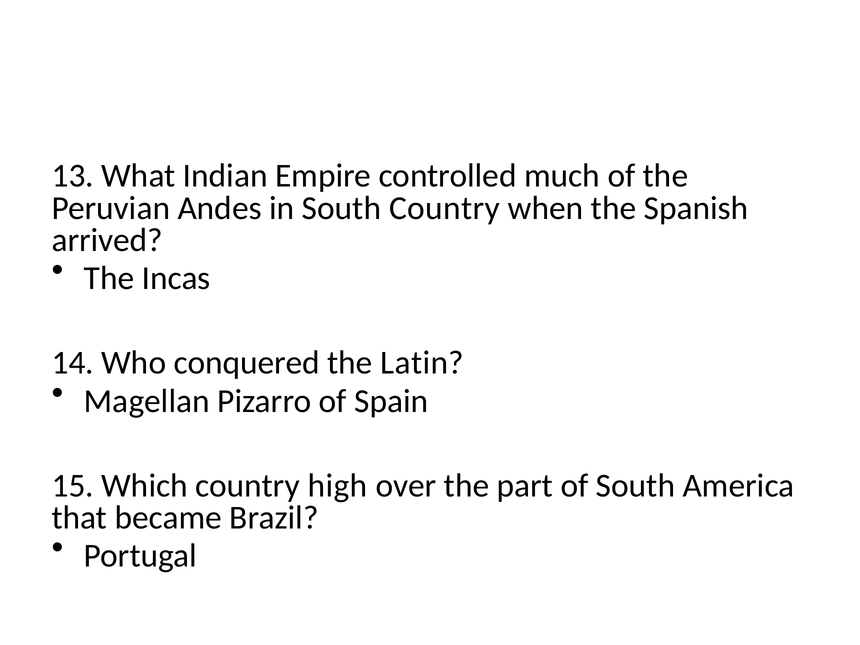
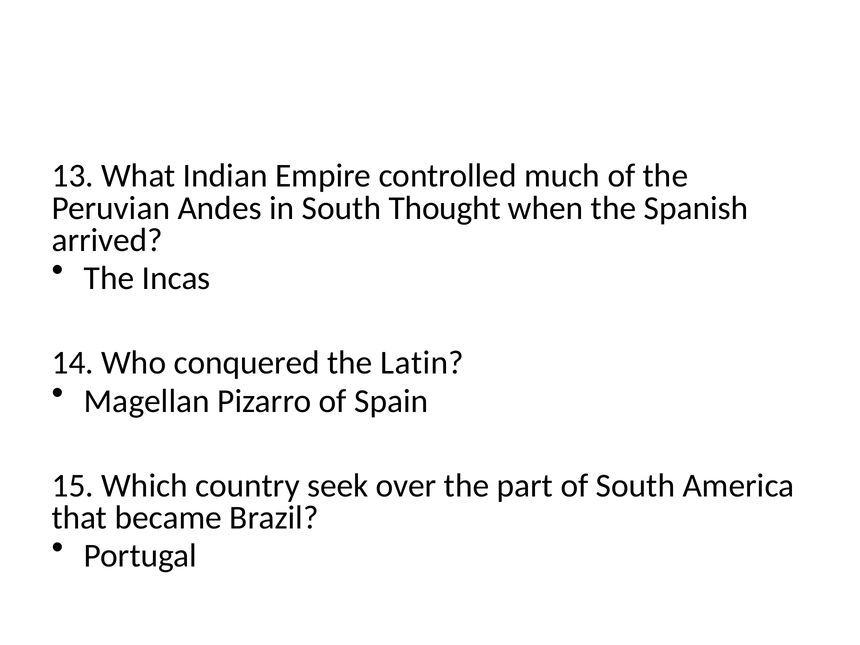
South Country: Country -> Thought
high: high -> seek
